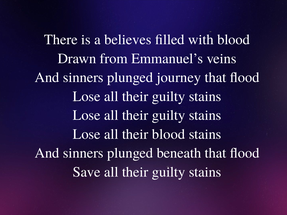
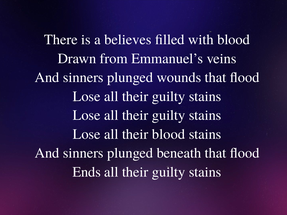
journey: journey -> wounds
Save: Save -> Ends
